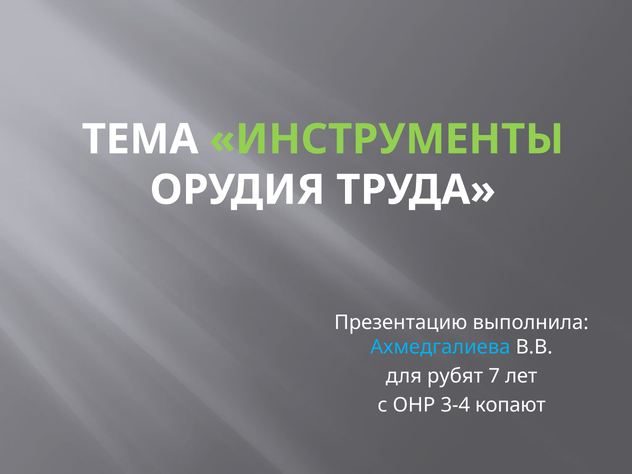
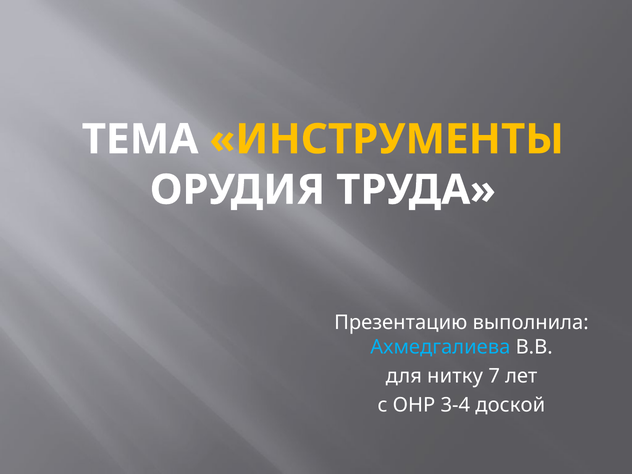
ИНСТРУМЕНТЫ colour: light green -> yellow
рубят: рубят -> нитку
копают: копают -> доской
